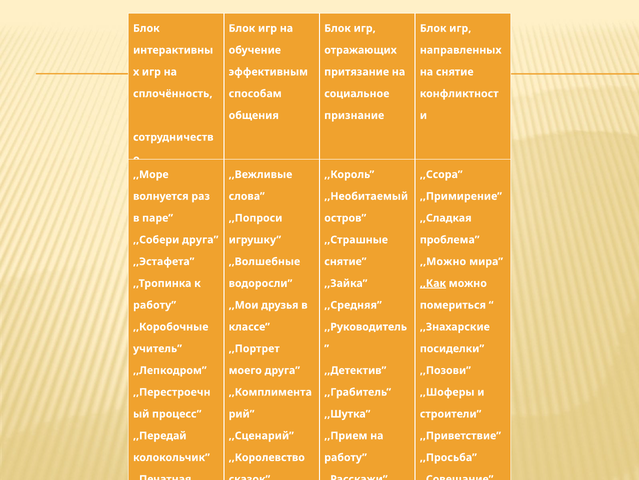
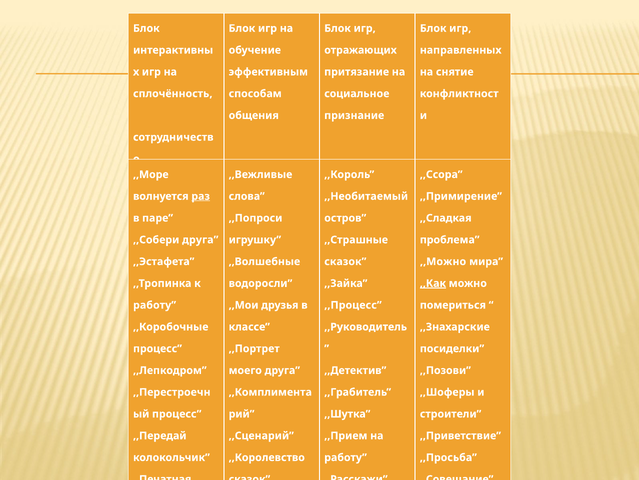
раз underline: none -> present
снятие at (345, 261): снятие -> сказок
,,Средняя: ,,Средняя -> ,,Процесс
учитель at (157, 348): учитель -> процесс
